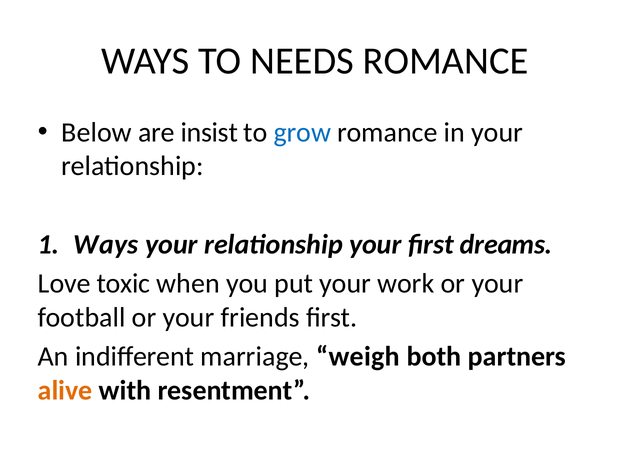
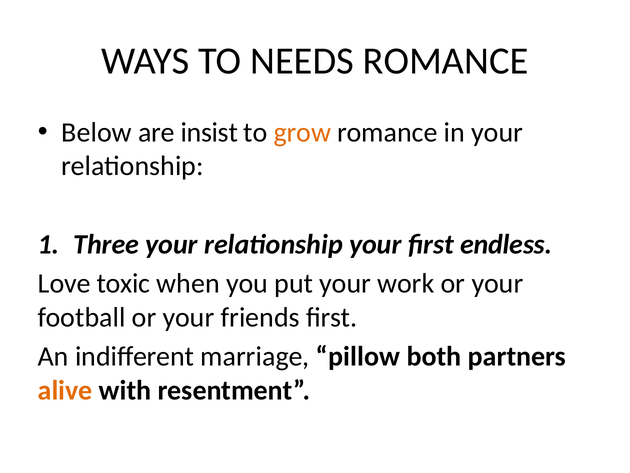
grow colour: blue -> orange
Ways at (106, 244): Ways -> Three
dreams: dreams -> endless
weigh: weigh -> pillow
